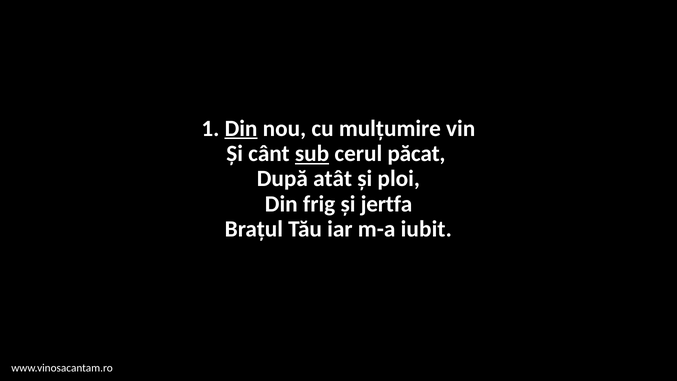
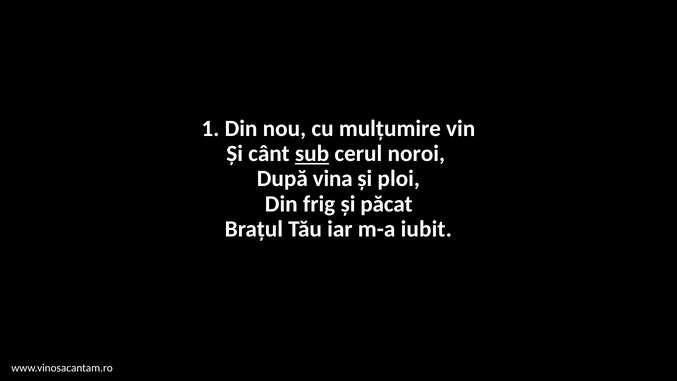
Din at (241, 128) underline: present -> none
păcat: păcat -> noroi
atât: atât -> vina
jertfa: jertfa -> păcat
